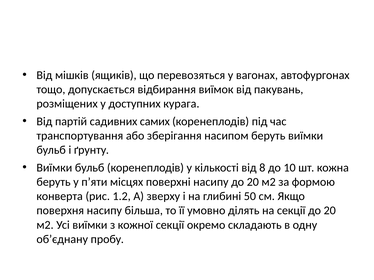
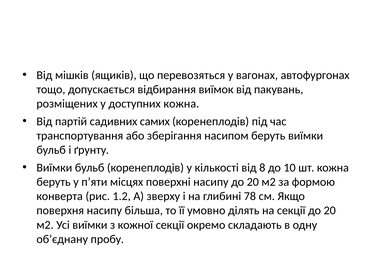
доступних курага: курага -> кожна
50: 50 -> 78
